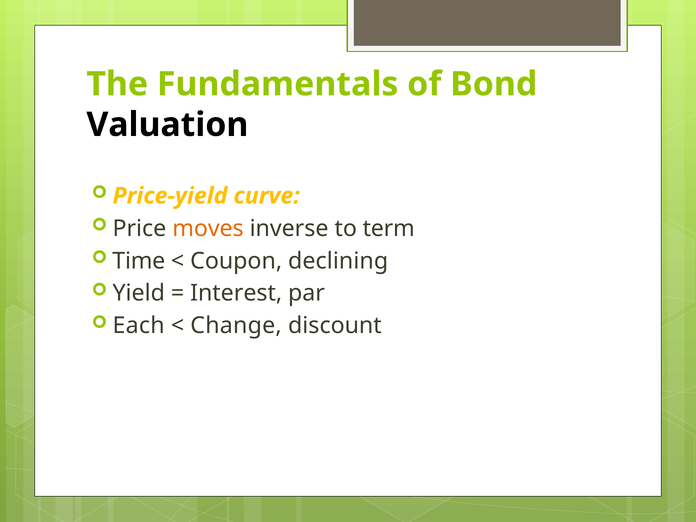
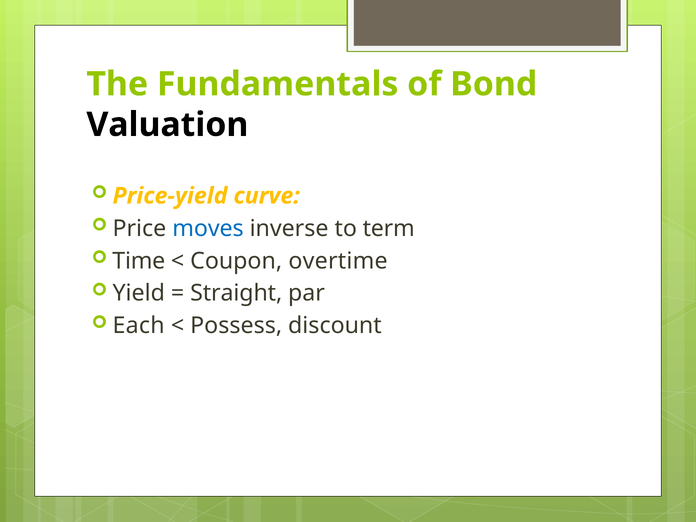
moves colour: orange -> blue
declining: declining -> overtime
Interest: Interest -> Straight
Change: Change -> Possess
